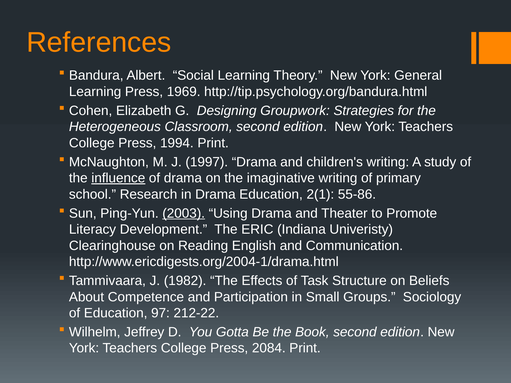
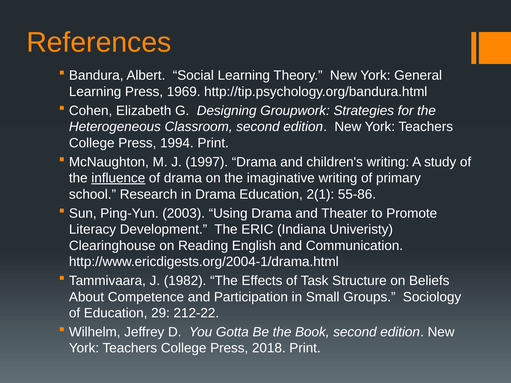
2003 underline: present -> none
97: 97 -> 29
2084: 2084 -> 2018
